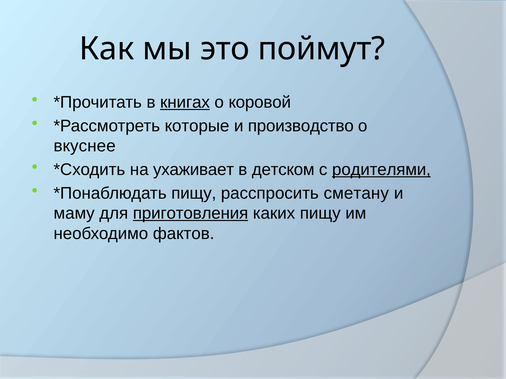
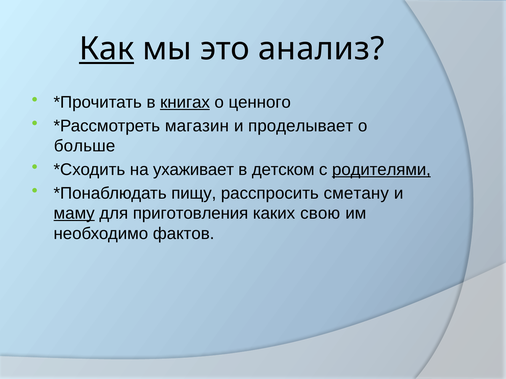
Как underline: none -> present
поймут: поймут -> анализ
коровой: коровой -> ценного
которые: которые -> магазин
производство: производство -> проделывает
вкуснее: вкуснее -> больше
маму underline: none -> present
приготовления underline: present -> none
каких пищу: пищу -> свою
